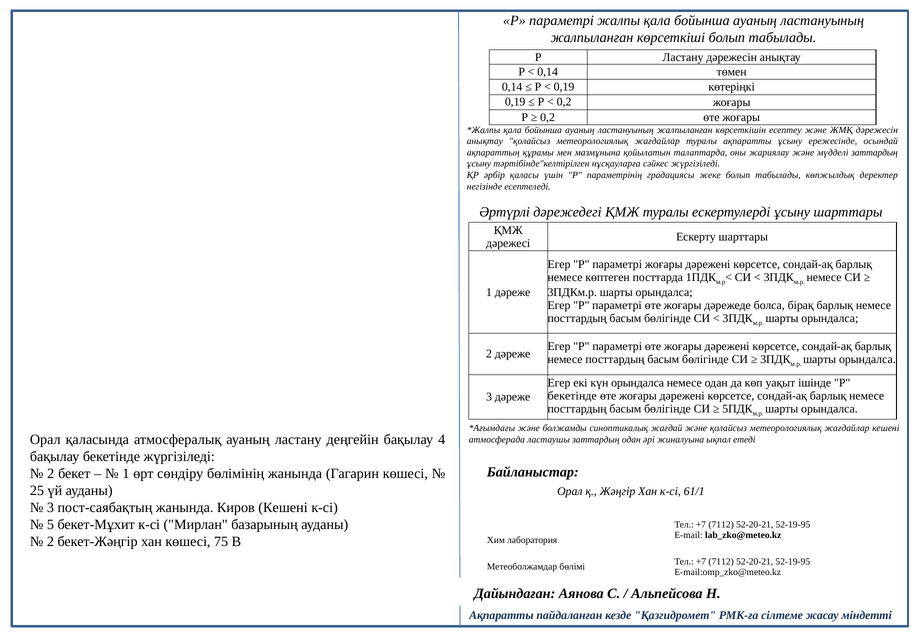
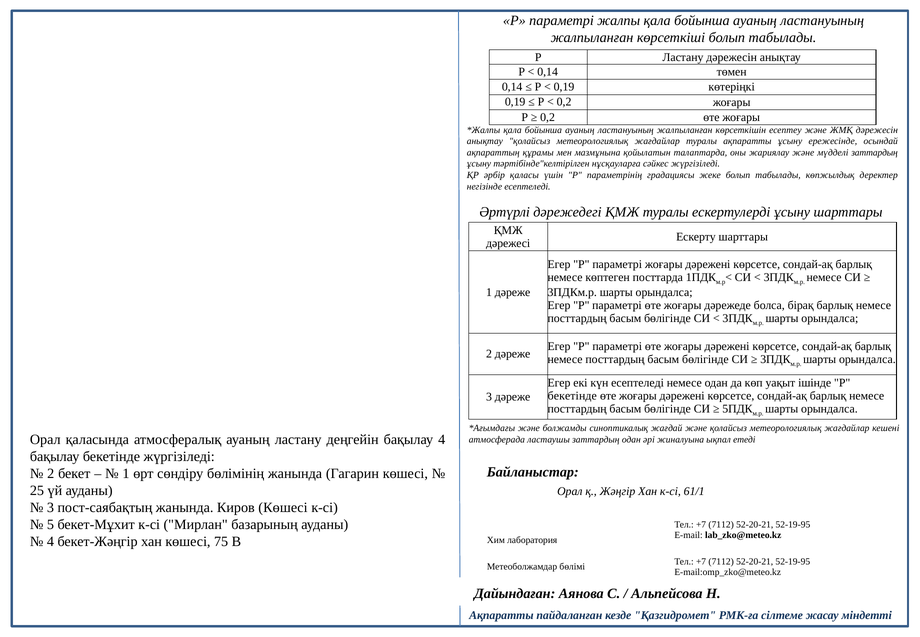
күн орындалса: орындалса -> есептеледі
Киров Кешені: Кешені -> Көшесі
2 at (50, 542): 2 -> 4
